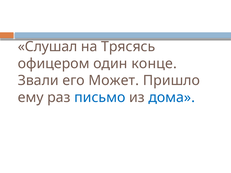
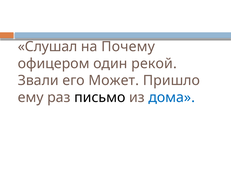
Трясясь: Трясясь -> Почему
конце: конце -> рекой
письмо colour: blue -> black
